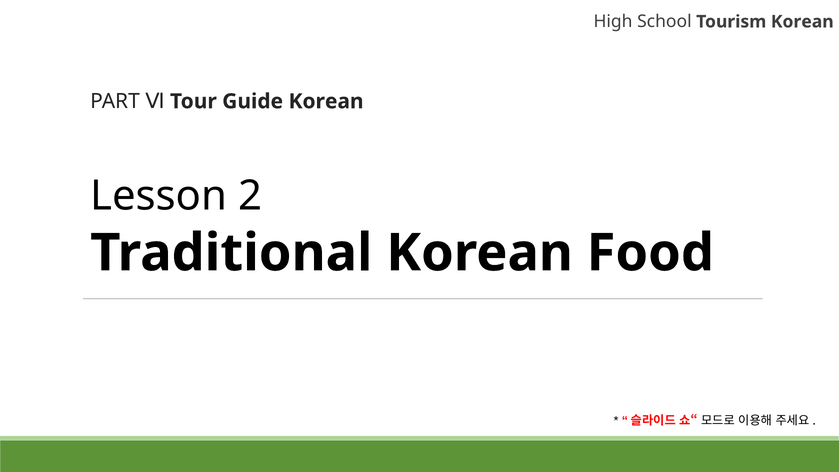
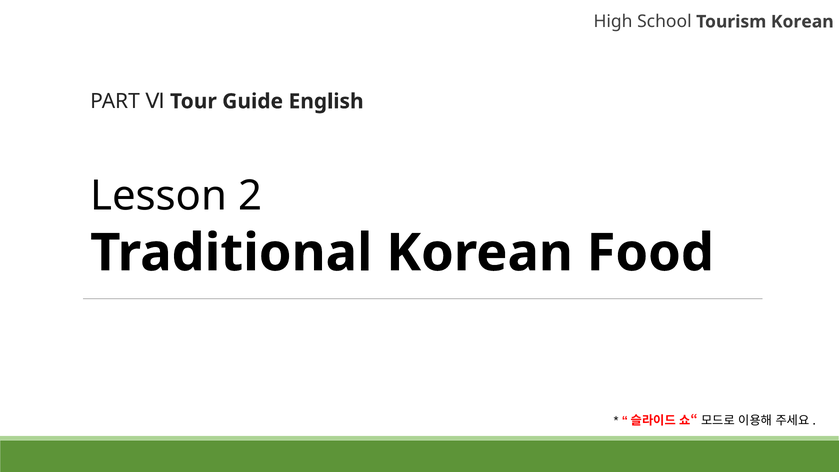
Guide Korean: Korean -> English
